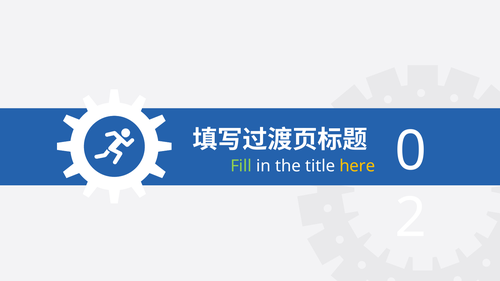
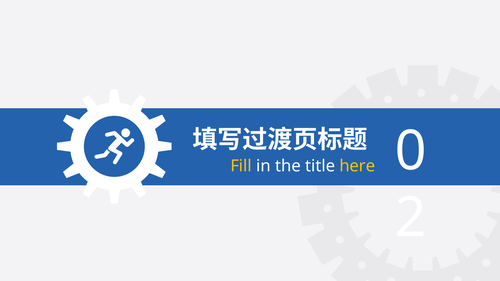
Fill colour: light green -> yellow
